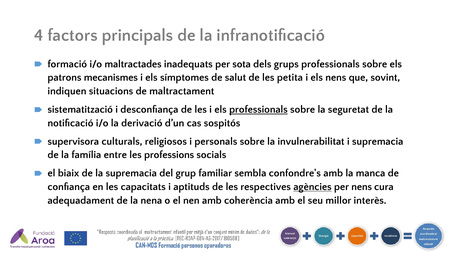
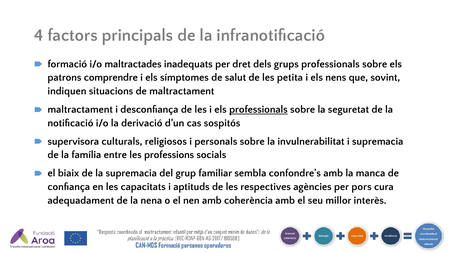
sota: sota -> dret
mecanismes: mecanismes -> comprendre
sistematització at (80, 109): sistematització -> maltractament
agències underline: present -> none
per nens: nens -> pors
